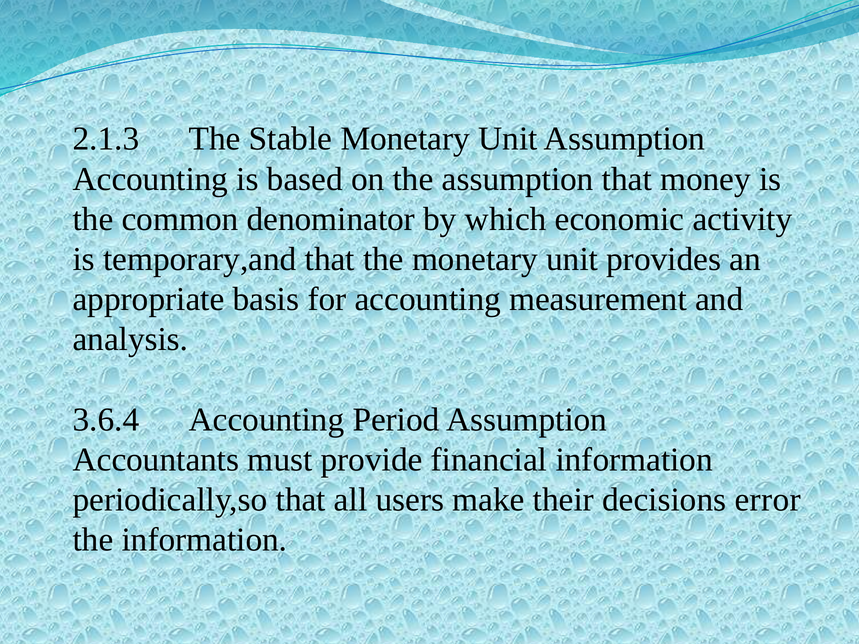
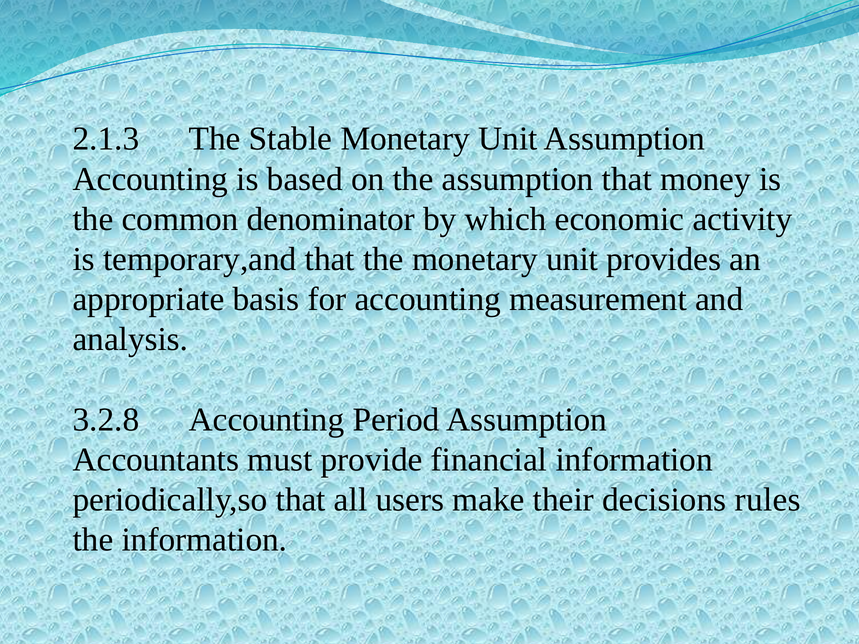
3.6.4: 3.6.4 -> 3.2.8
error: error -> rules
